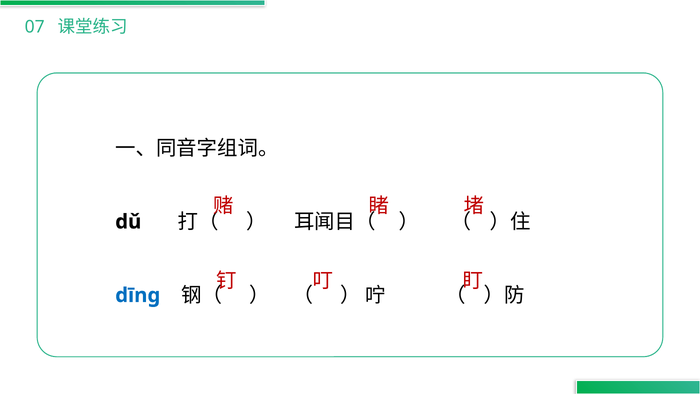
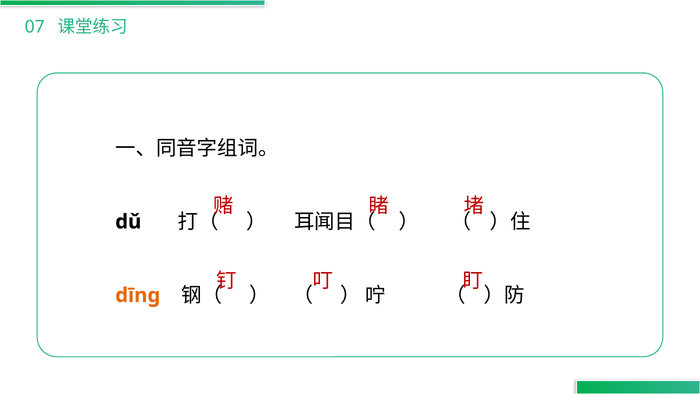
dīnɡ colour: blue -> orange
